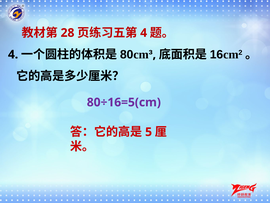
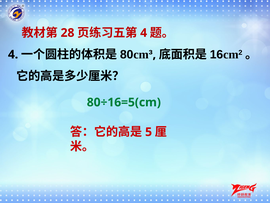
80÷16=5(cm colour: purple -> green
